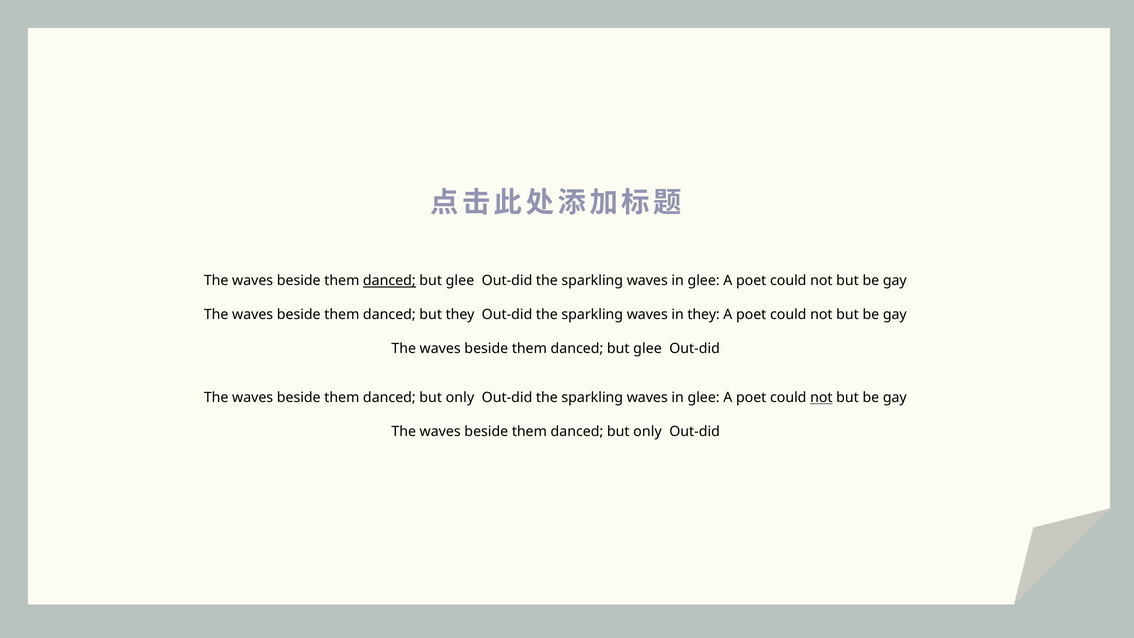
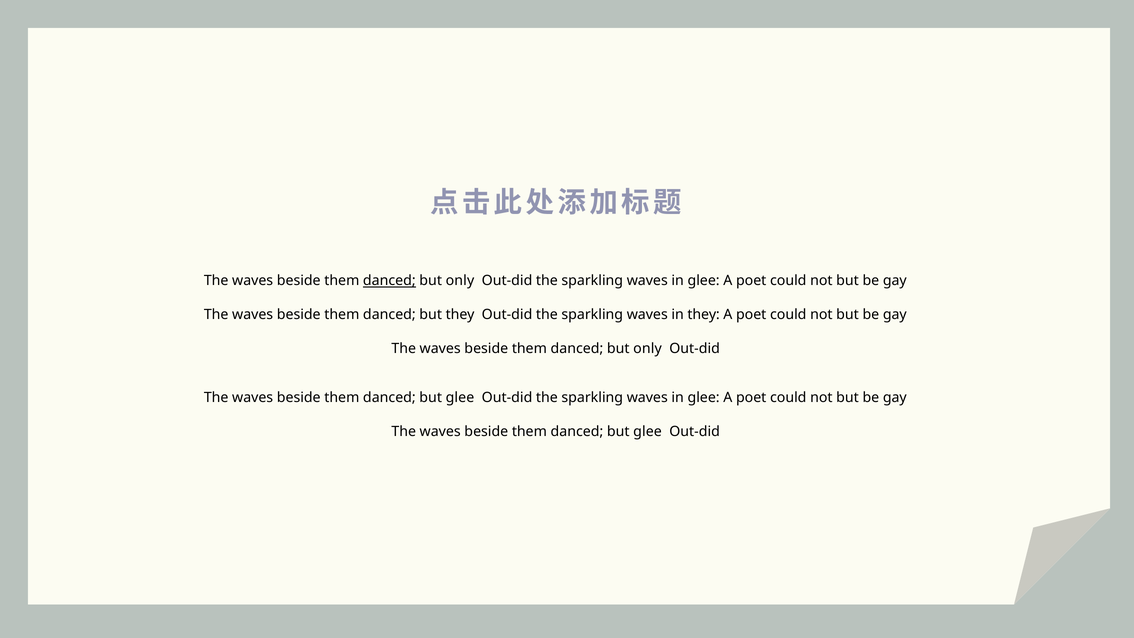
glee at (460, 281): glee -> only
glee at (648, 349): glee -> only
only at (460, 398): only -> glee
not at (821, 398) underline: present -> none
only at (647, 432): only -> glee
